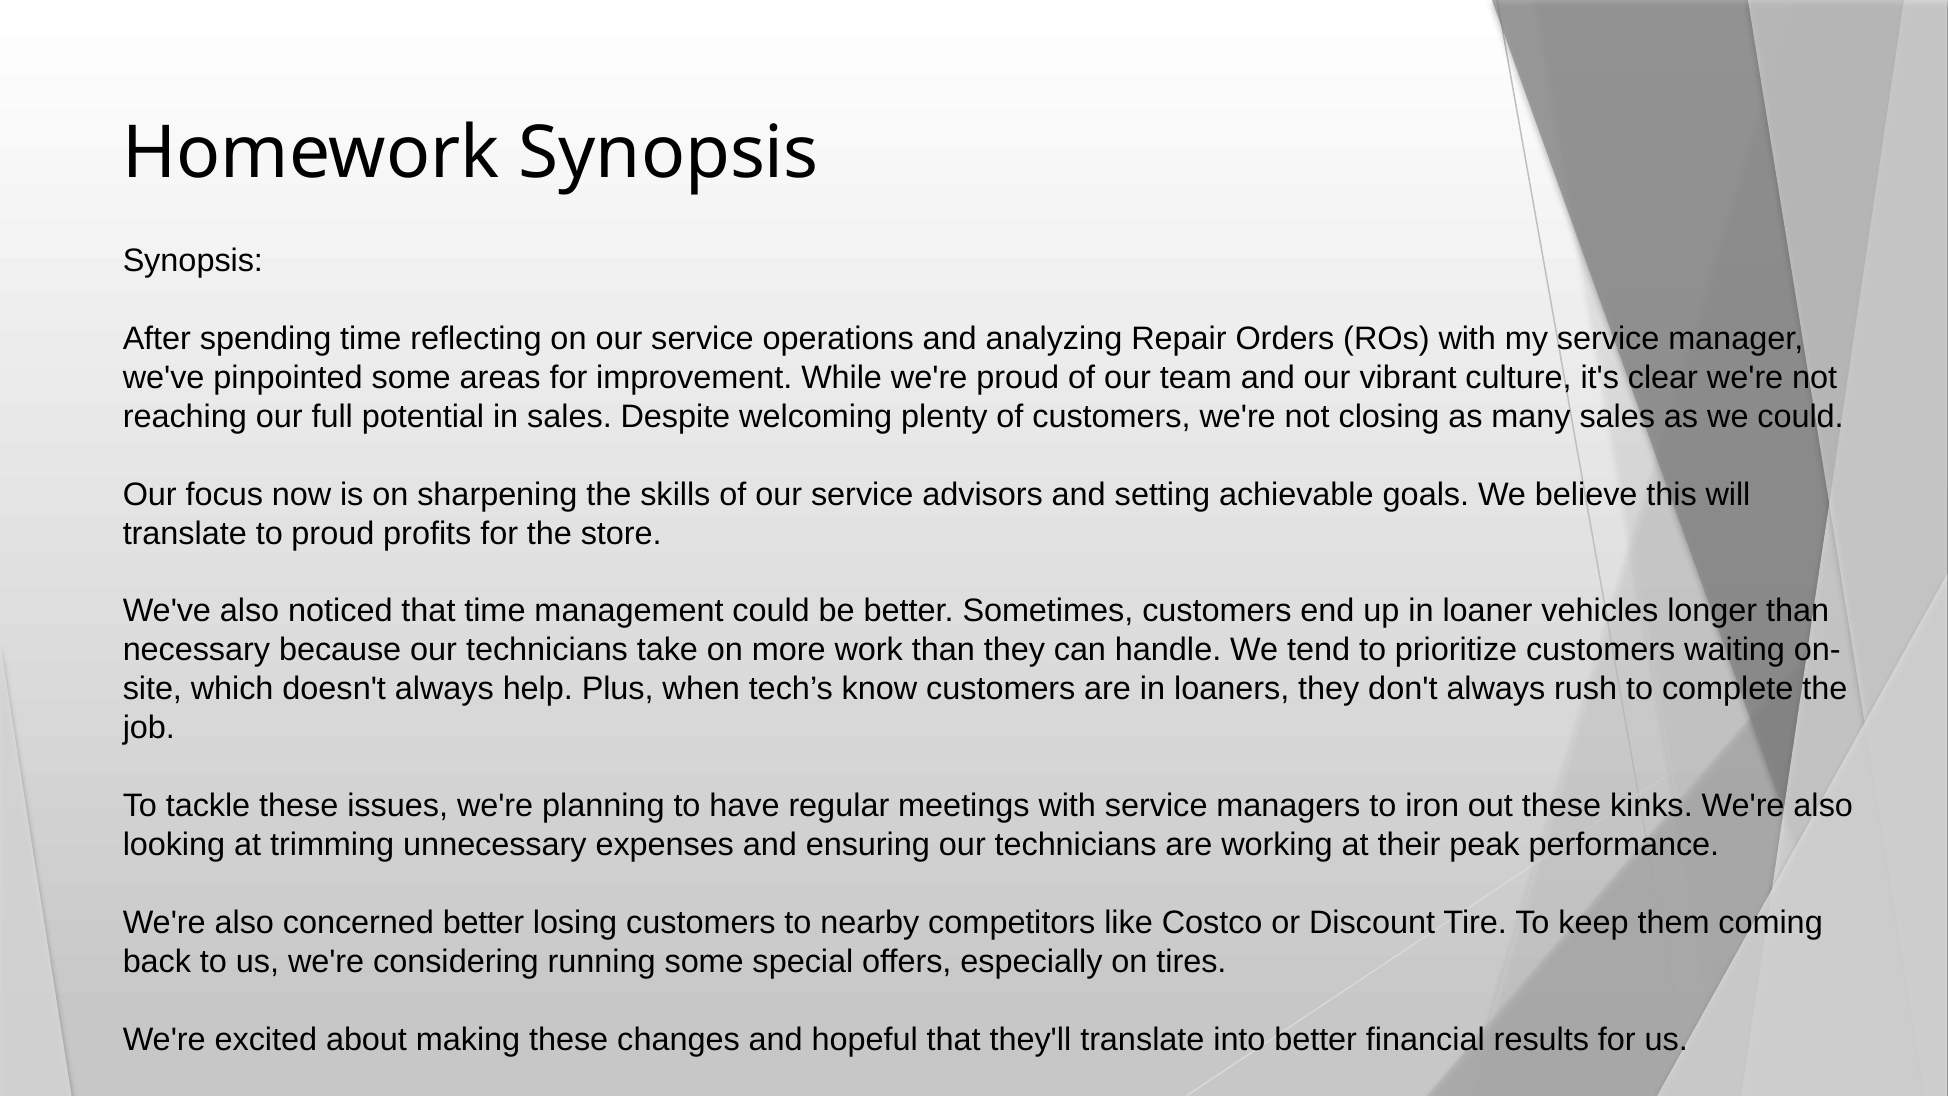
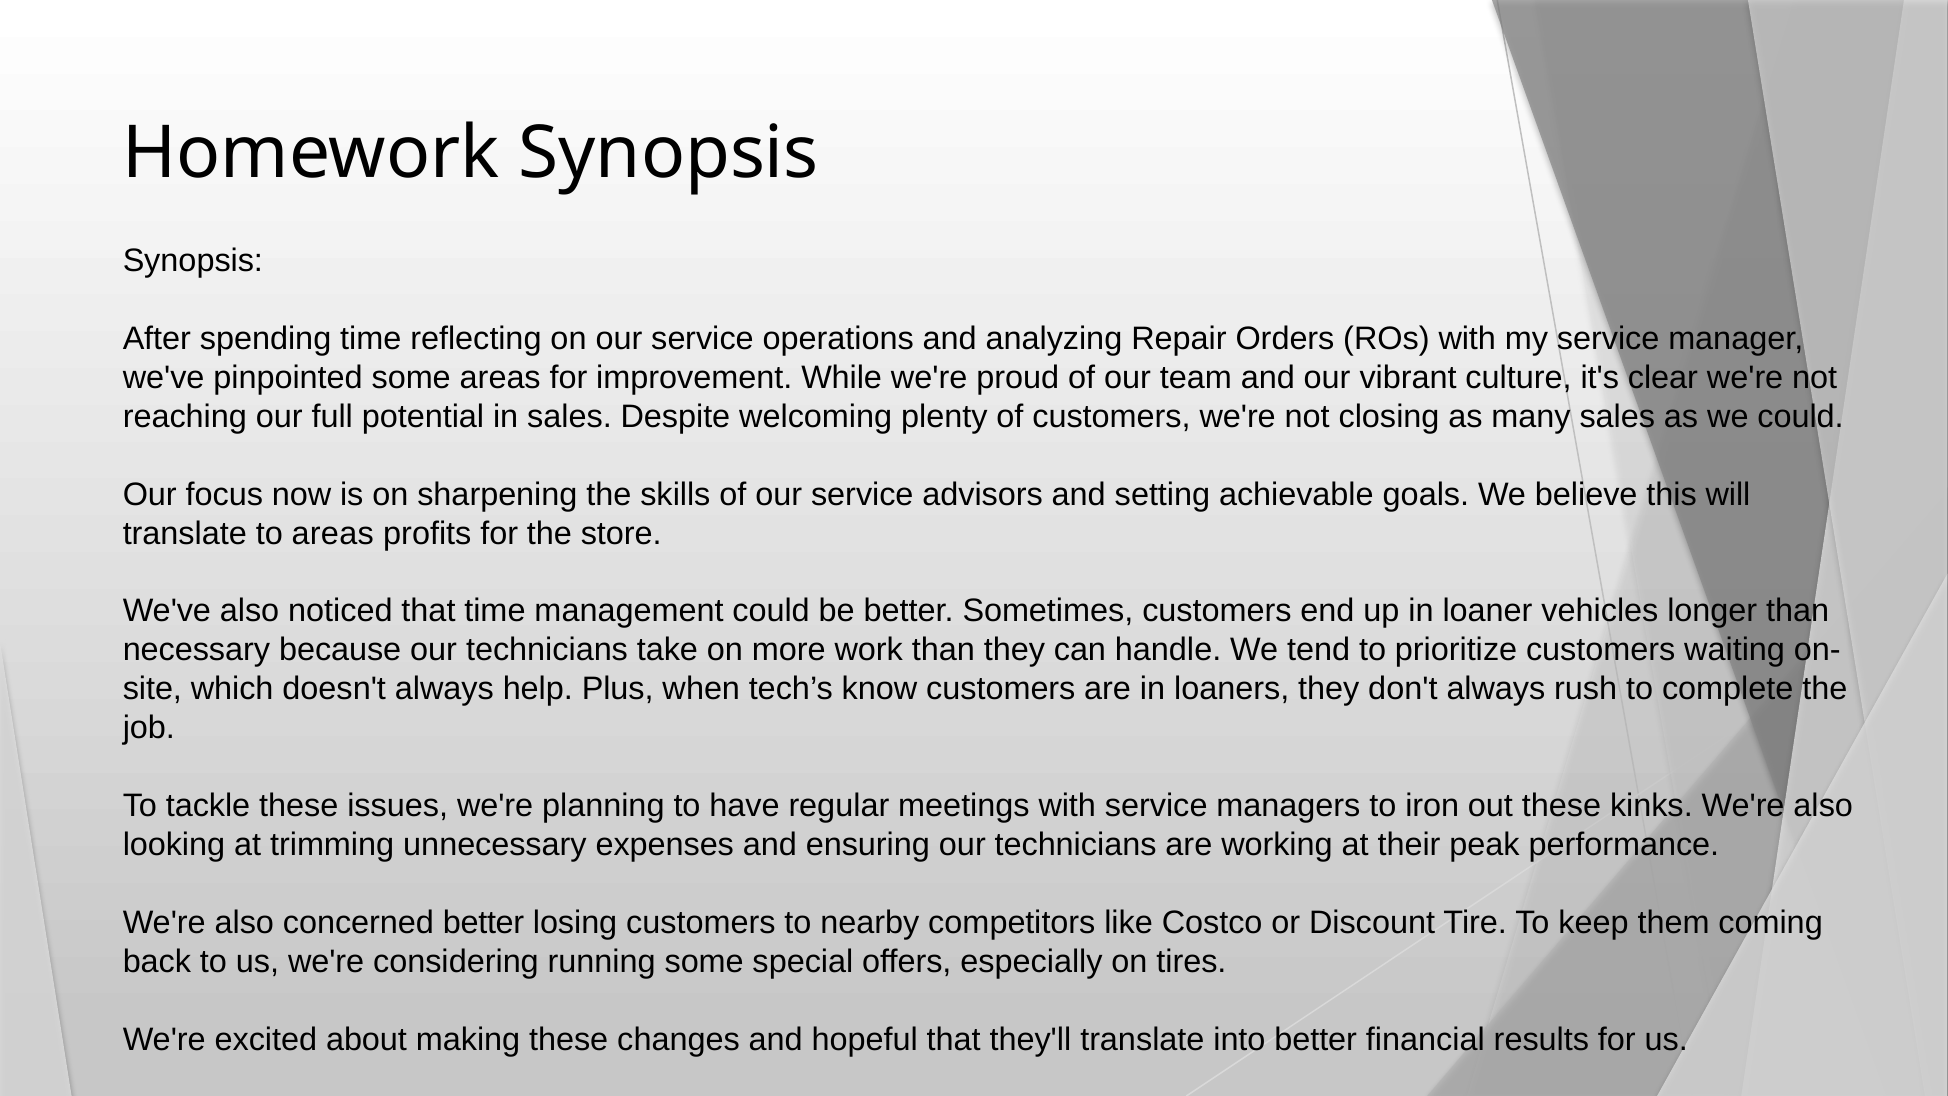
to proud: proud -> areas
